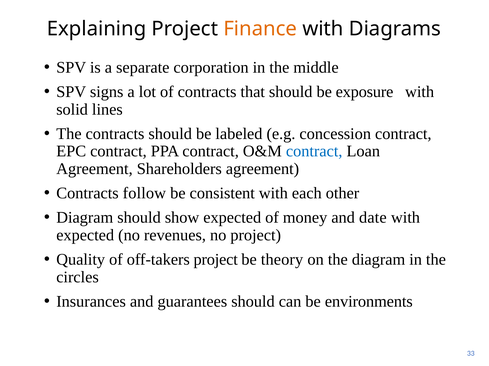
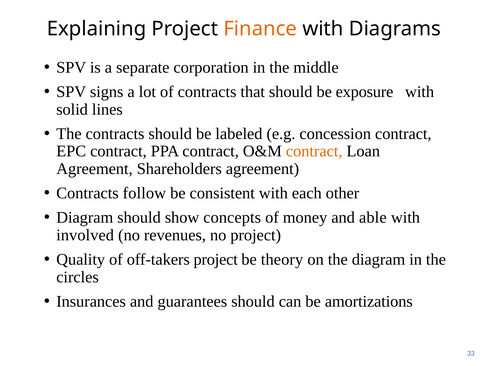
contract at (314, 152) colour: blue -> orange
show expected: expected -> concepts
date: date -> able
expected at (85, 236): expected -> involved
environments: environments -> amortizations
